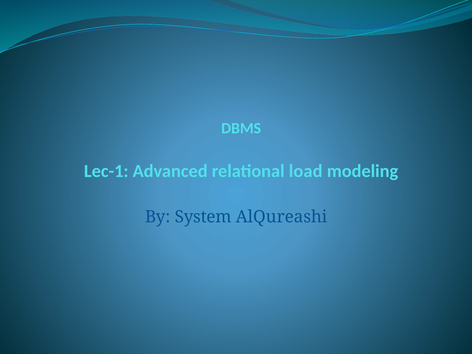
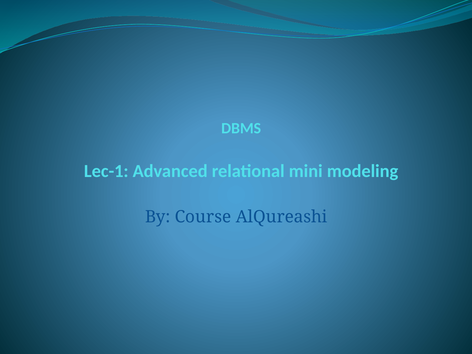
load: load -> mini
System: System -> Course
